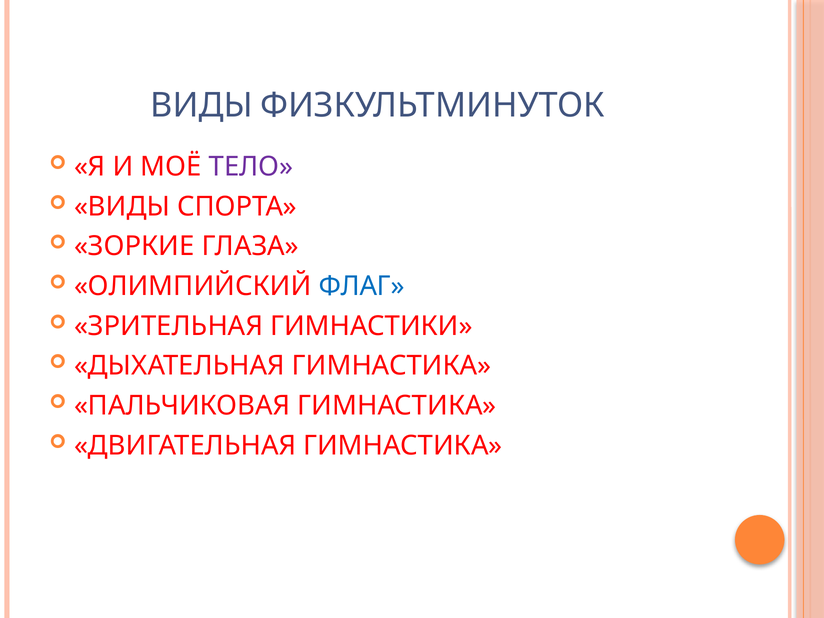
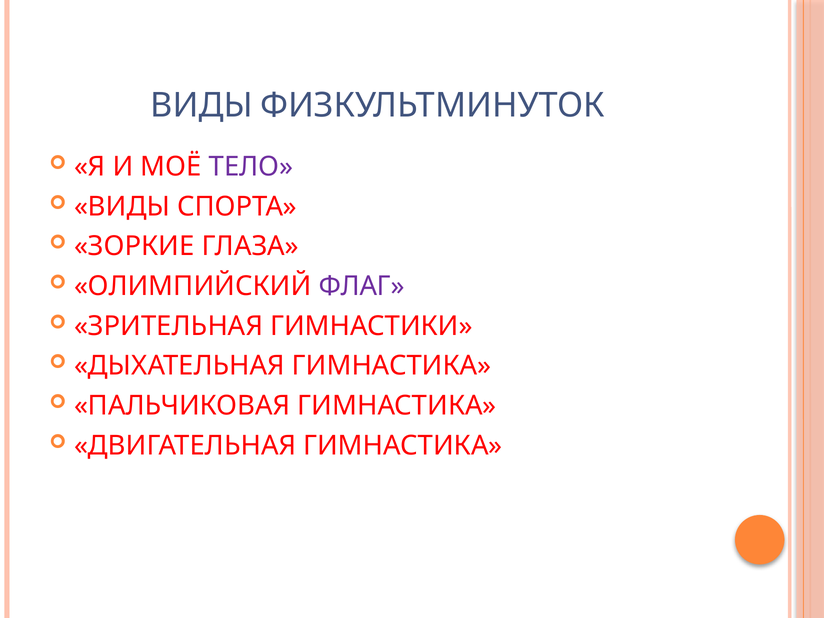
ФЛАГ colour: blue -> purple
